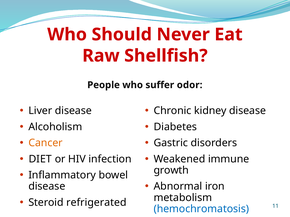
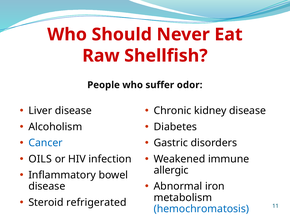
Cancer colour: orange -> blue
DIET: DIET -> OILS
growth: growth -> allergic
